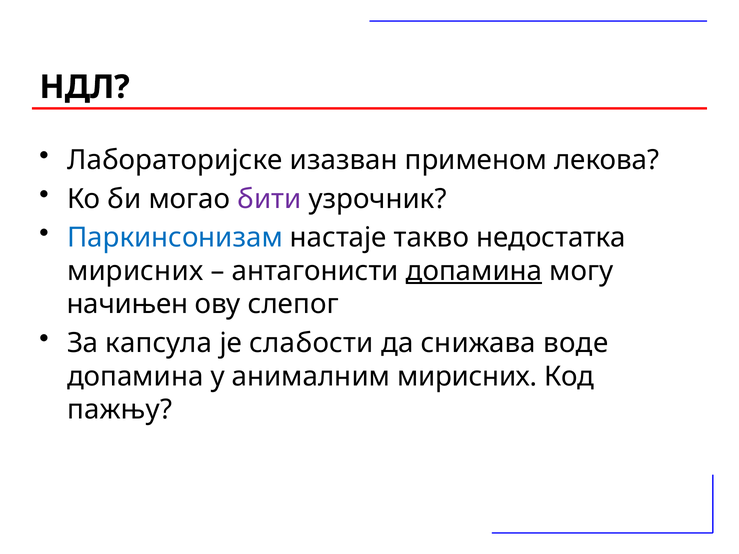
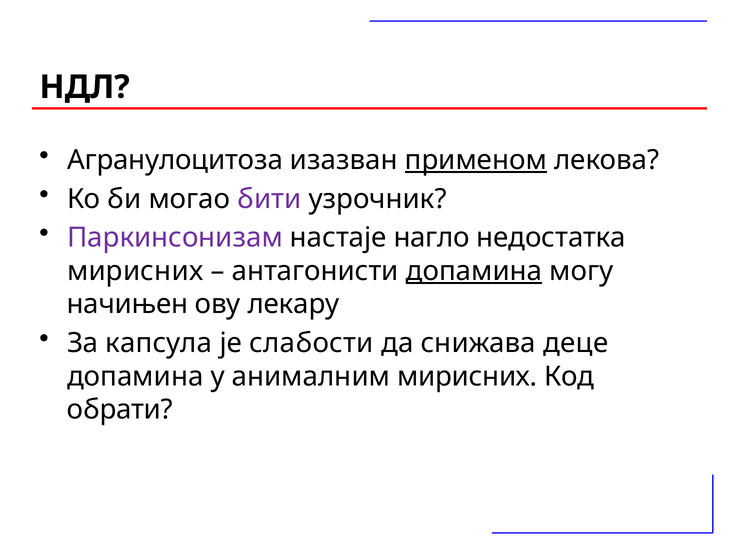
Лабораторијске: Лабораторијске -> Агранулоцитоза
применом underline: none -> present
Паркинсонизам colour: blue -> purple
такво: такво -> нагло
слепог: слепог -> лекару
воде: воде -> деце
пажњу: пажњу -> обрати
